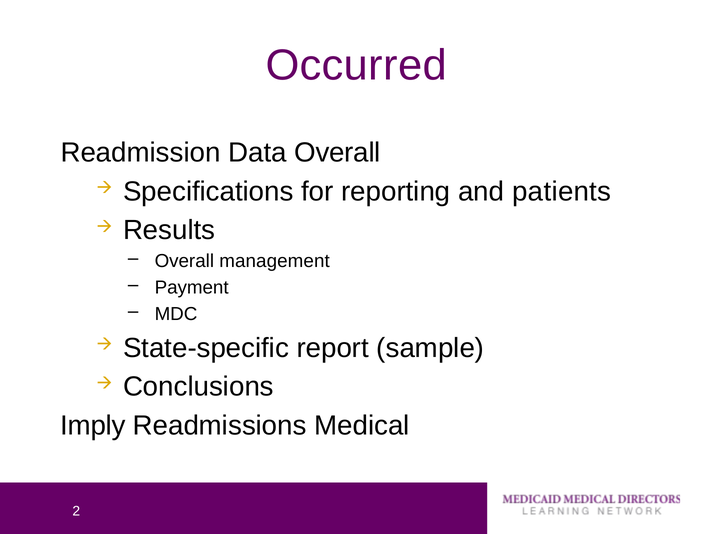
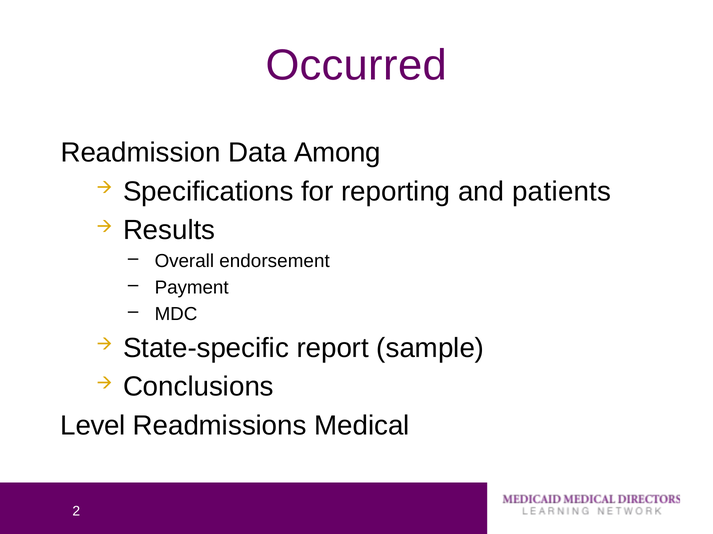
Data Overall: Overall -> Among
management: management -> endorsement
Imply: Imply -> Level
